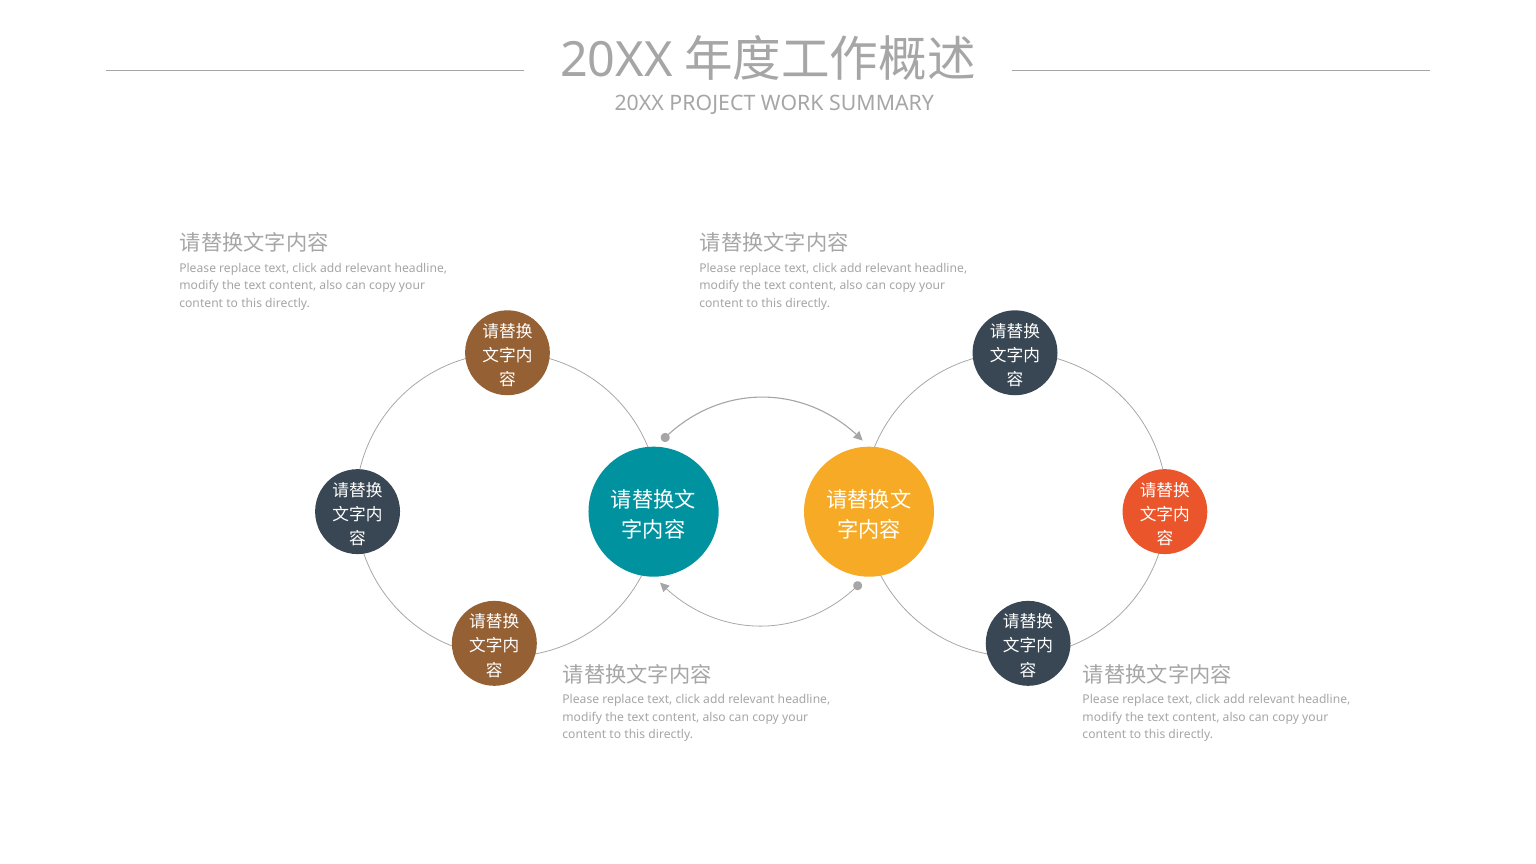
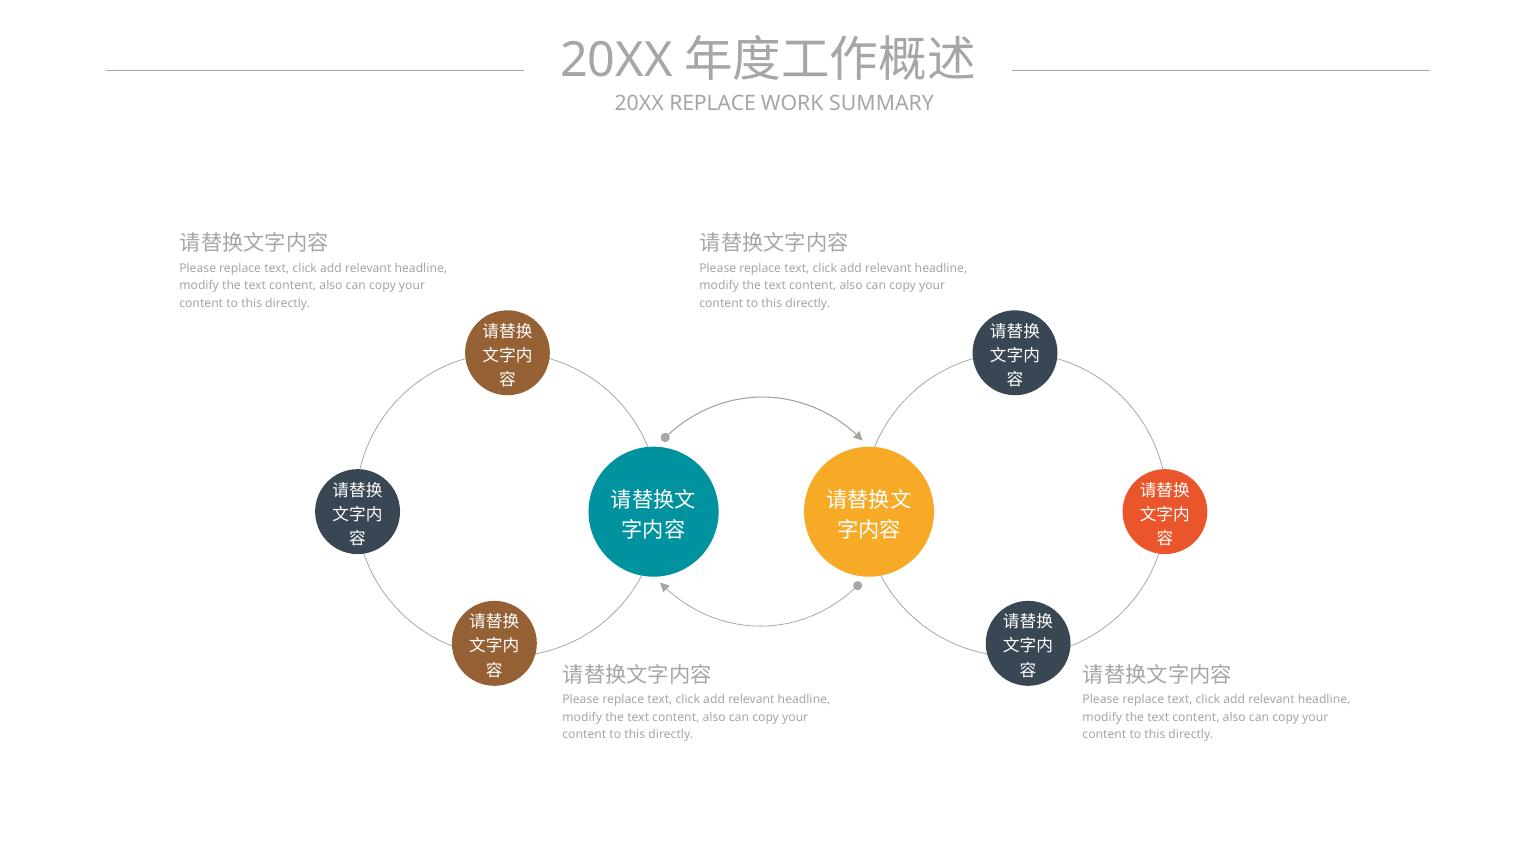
20XX PROJECT: PROJECT -> REPLACE
